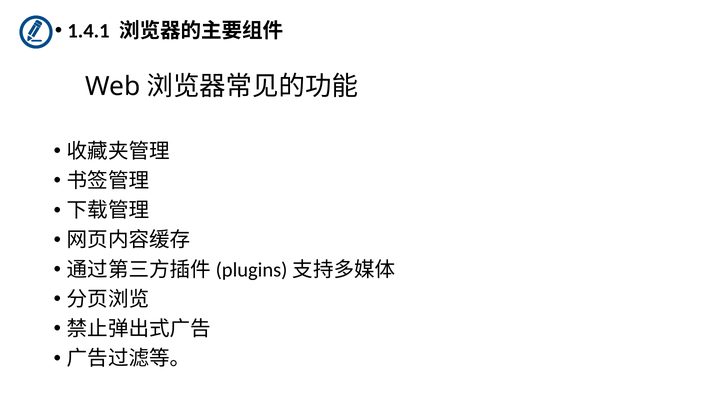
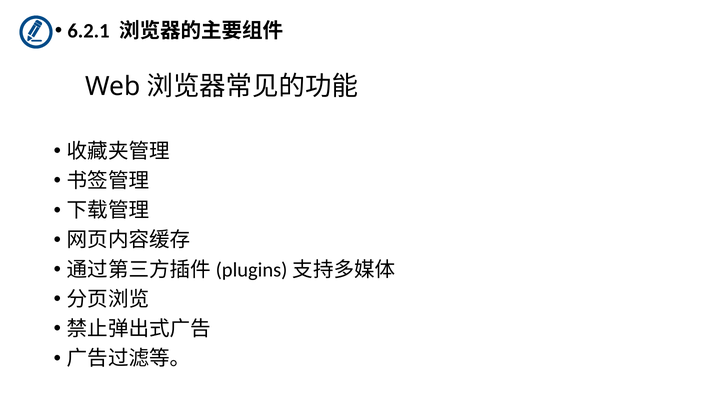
1.4.1: 1.4.1 -> 6.2.1
